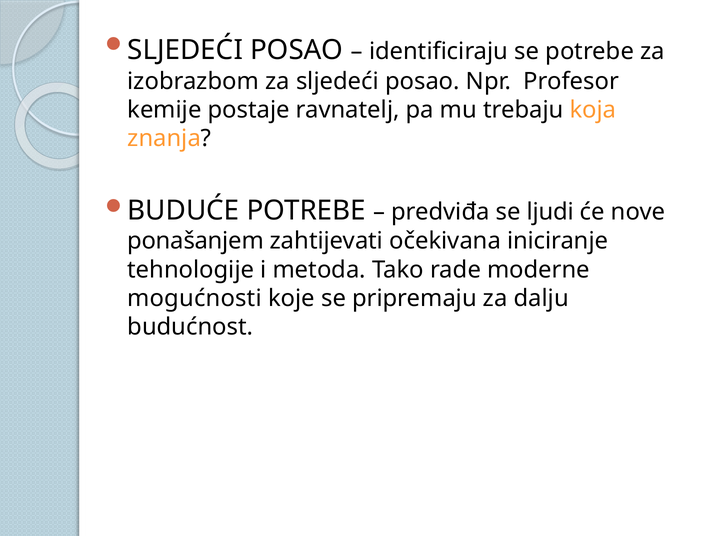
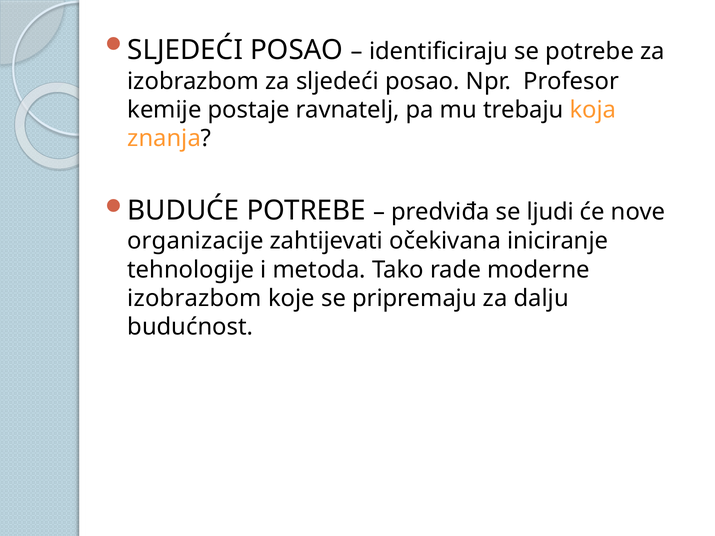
ponašanjem: ponašanjem -> organizacije
mogućnosti at (195, 298): mogućnosti -> izobrazbom
